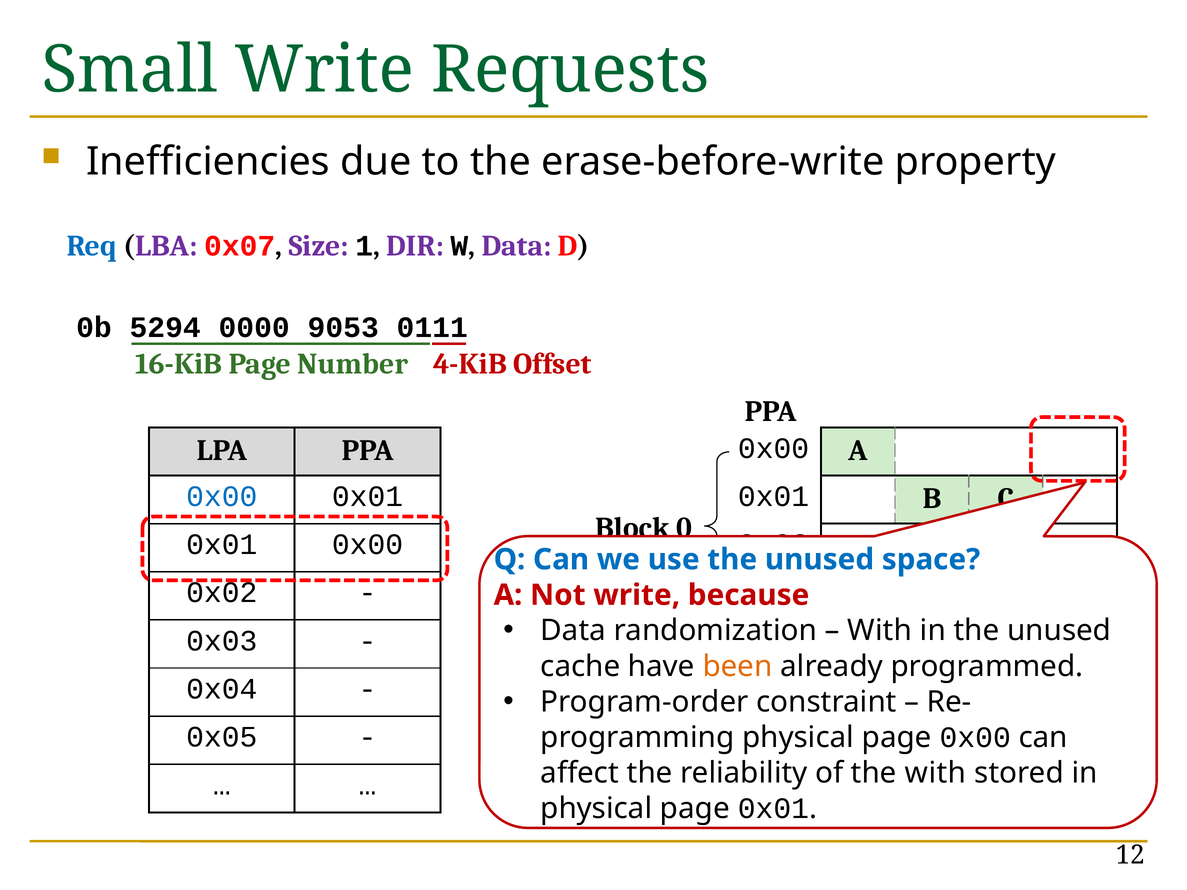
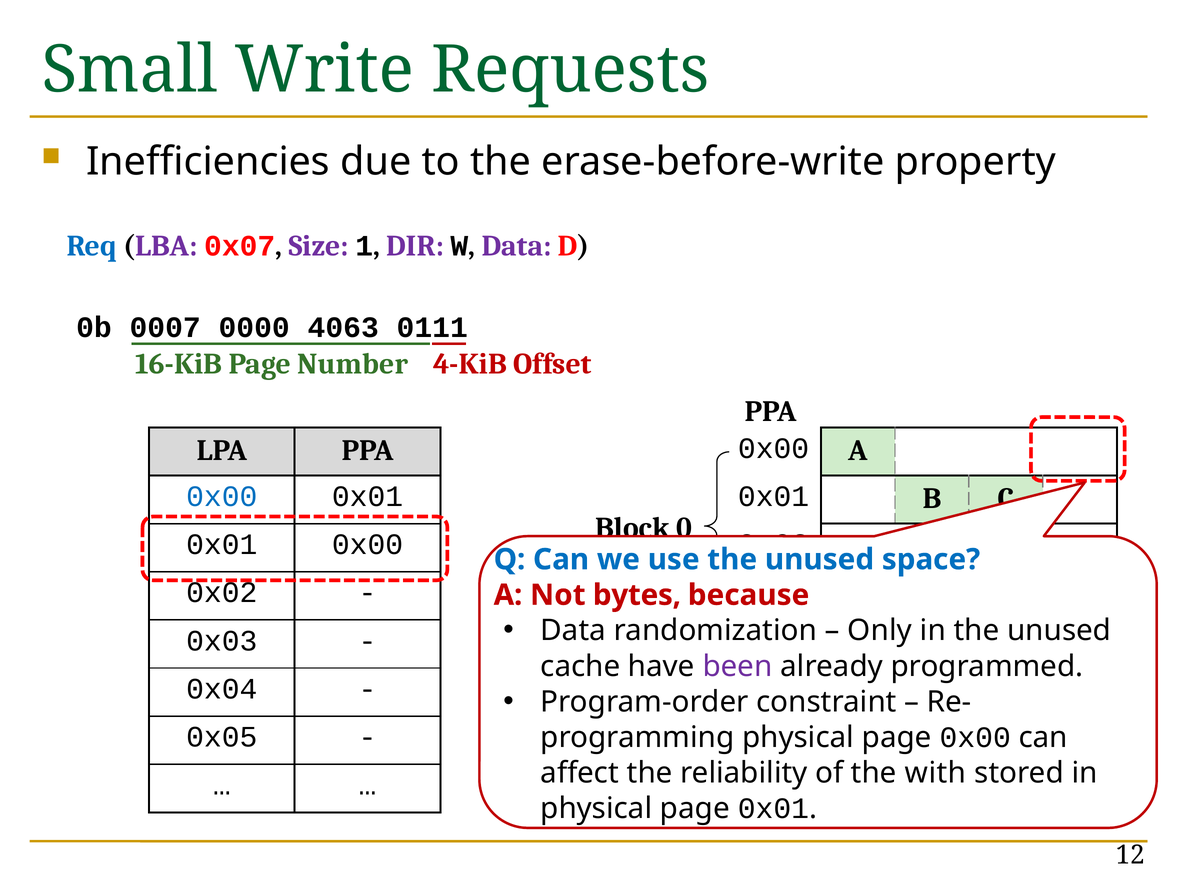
5294: 5294 -> 0007
9053: 9053 -> 4063
Not write: write -> bytes
With at (880, 631): With -> Only
been colour: orange -> purple
